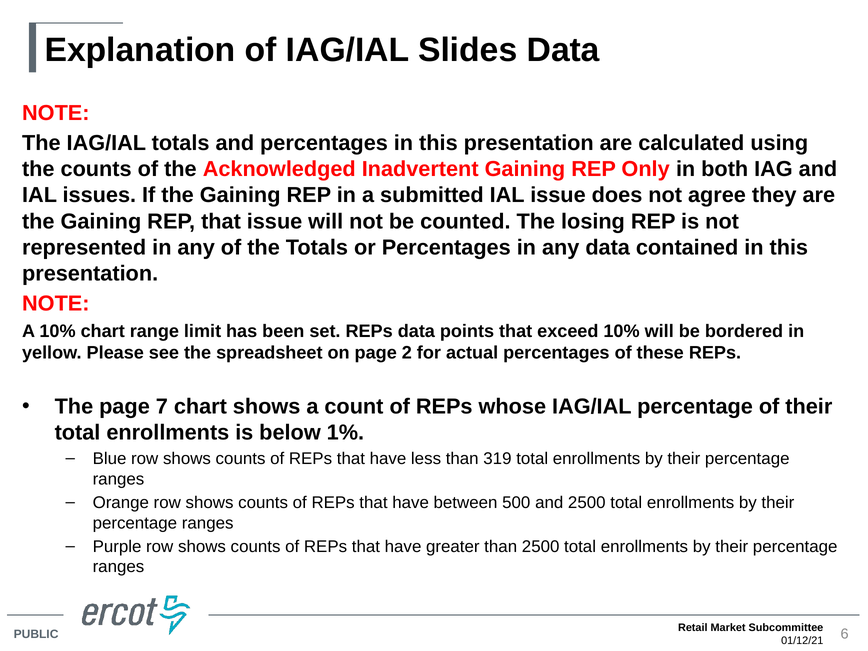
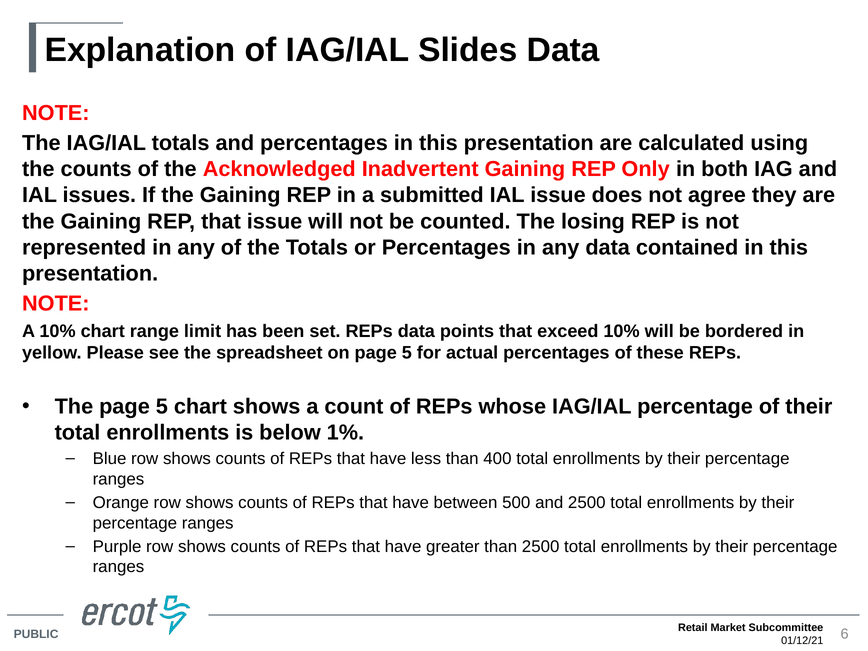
on page 2: 2 -> 5
The page 7: 7 -> 5
319: 319 -> 400
